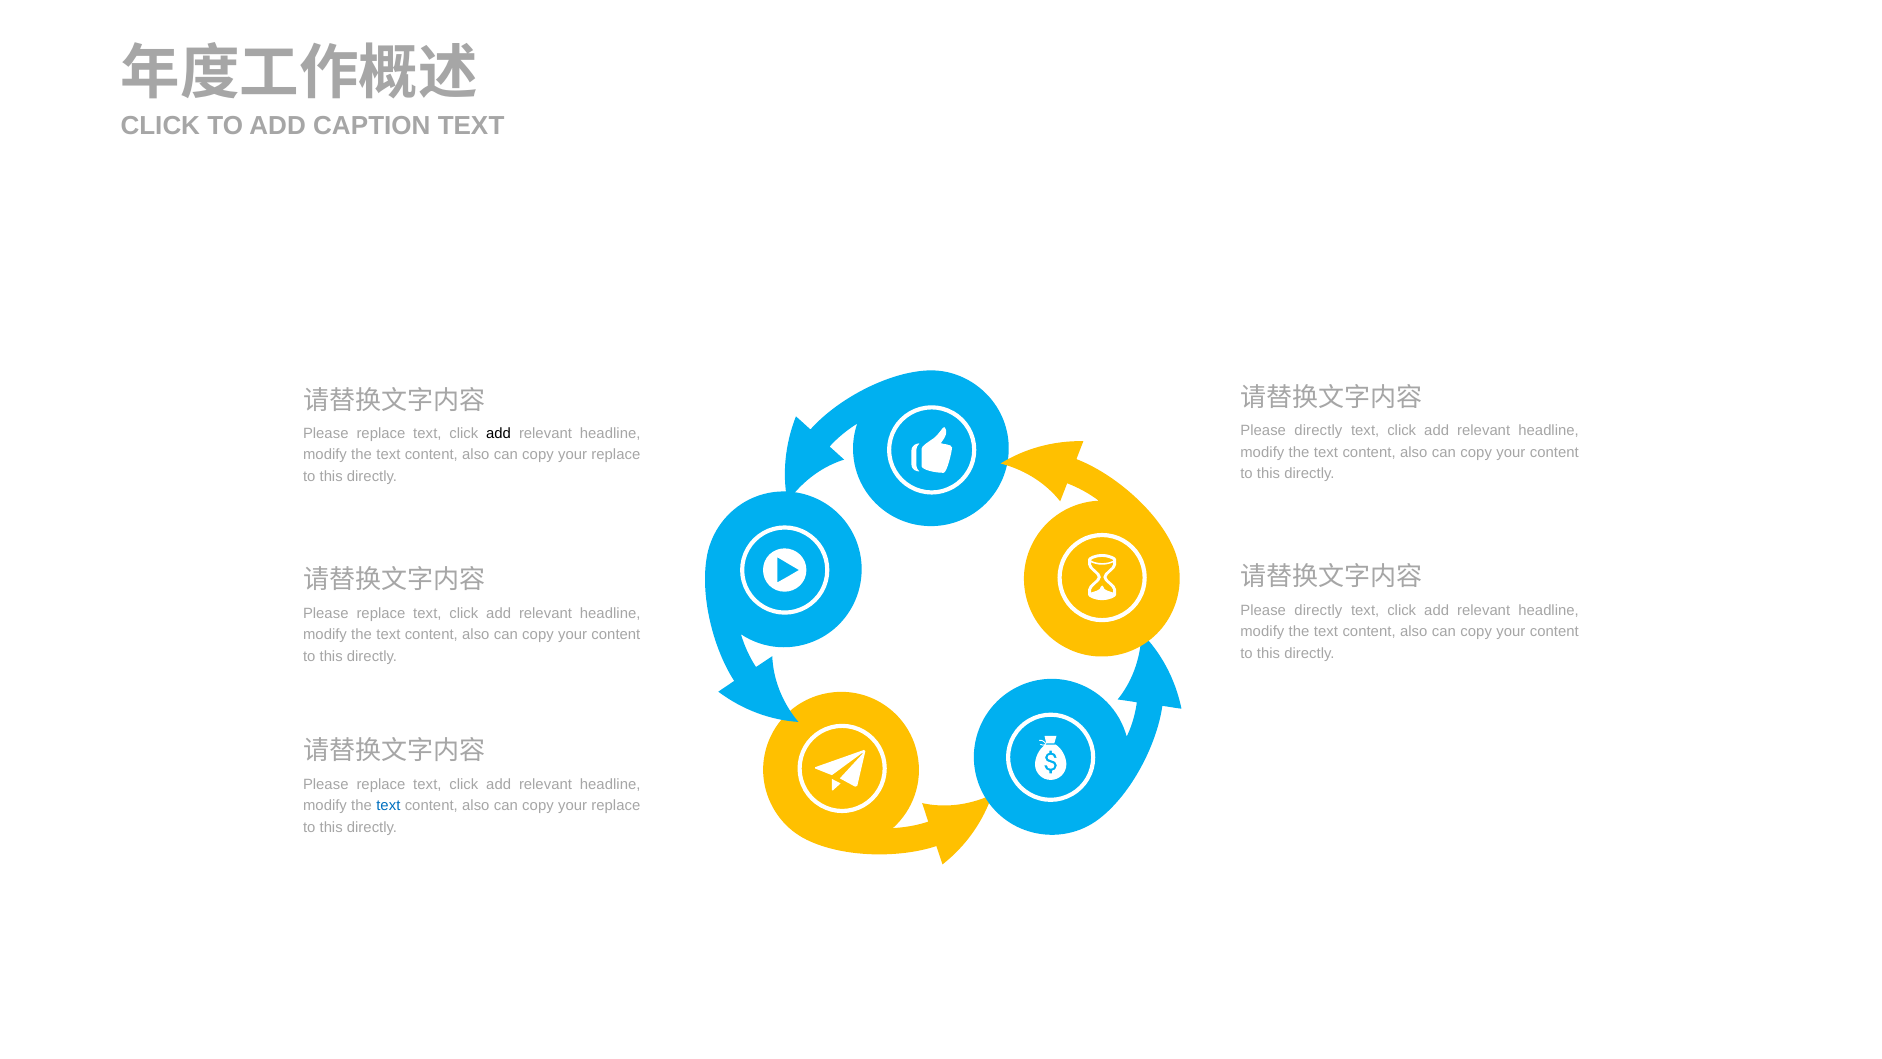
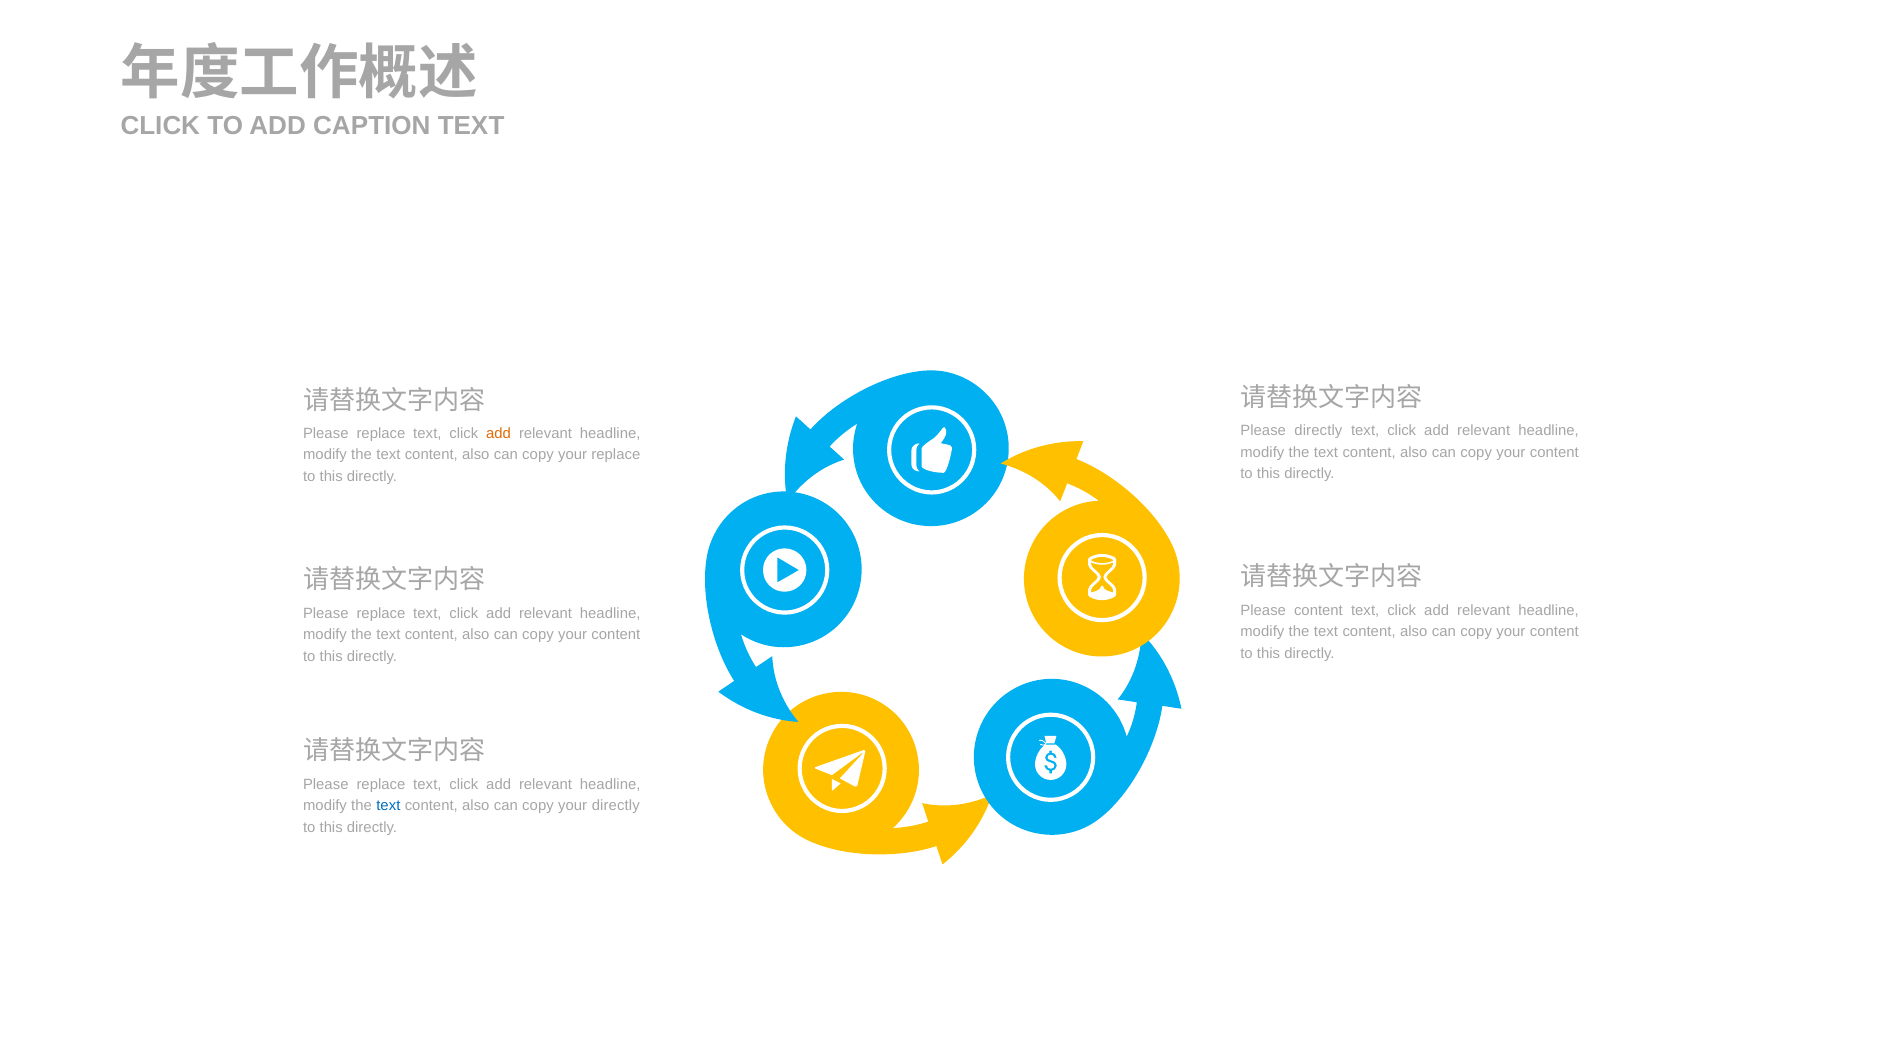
add at (499, 433) colour: black -> orange
directly at (1318, 610): directly -> content
replace at (616, 805): replace -> directly
